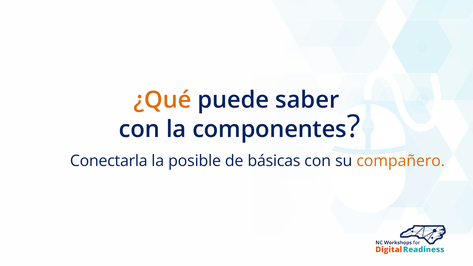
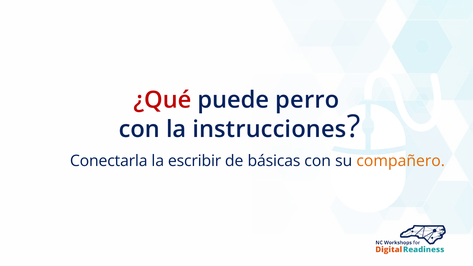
¿Qué colour: orange -> red
saber: saber -> perro
componentes: componentes -> instrucciones
posible: posible -> escribir
